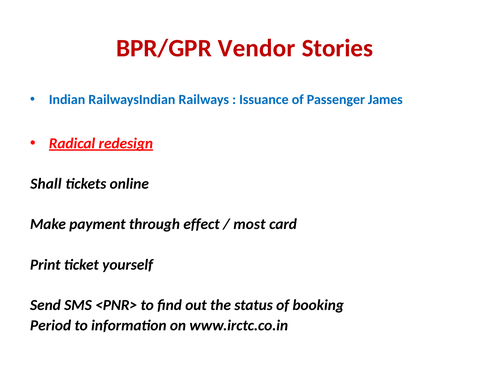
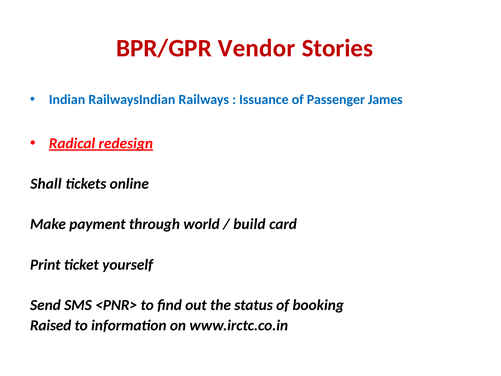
effect: effect -> world
most: most -> build
Period: Period -> Raised
